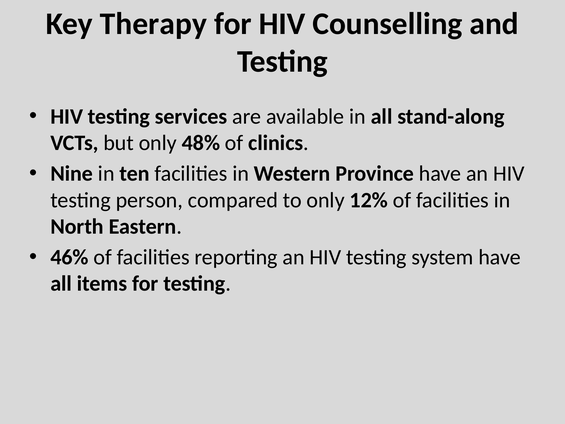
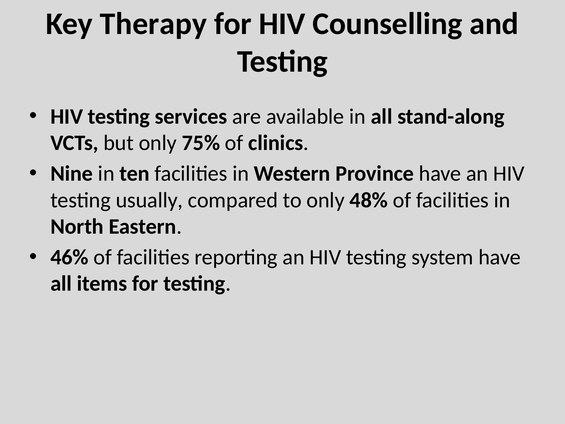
48%: 48% -> 75%
person: person -> usually
12%: 12% -> 48%
